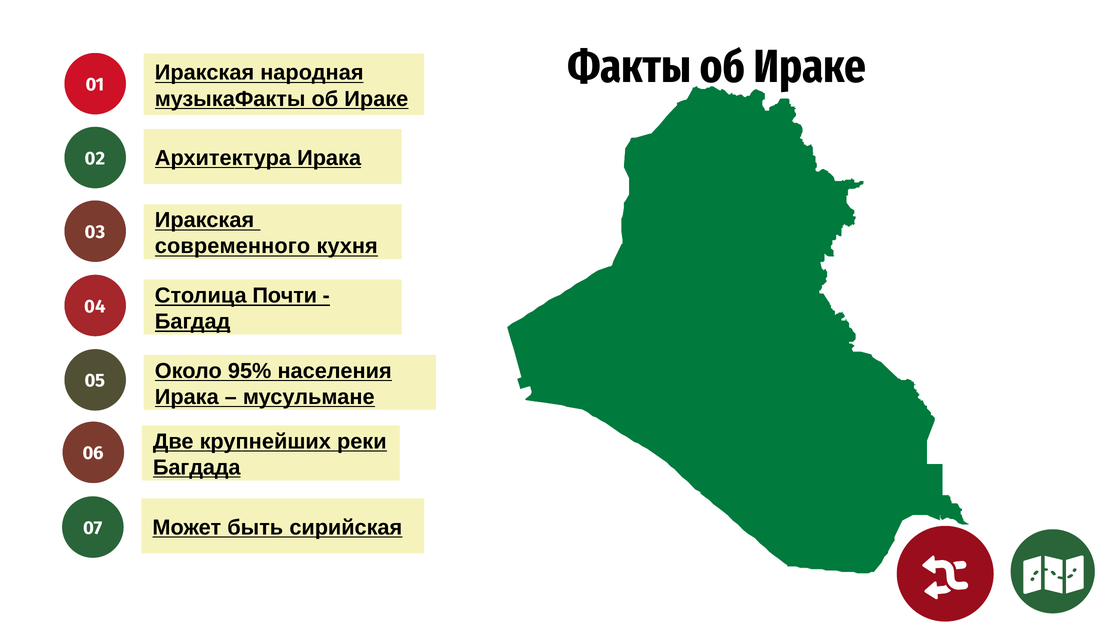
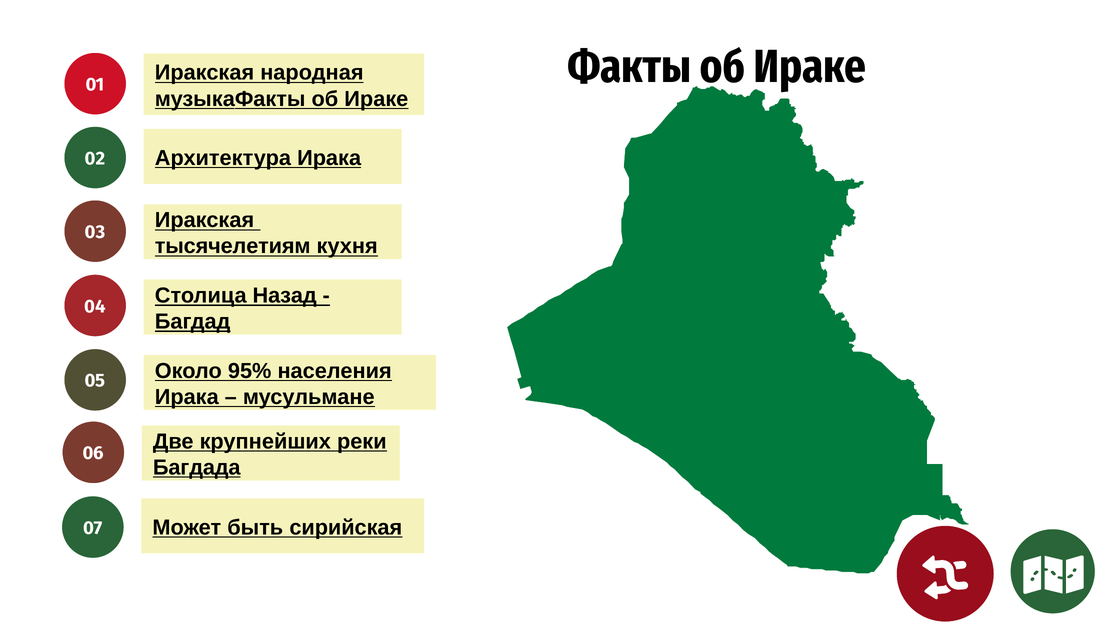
современного: современного -> тысячелетиям
Почти: Почти -> Назад
